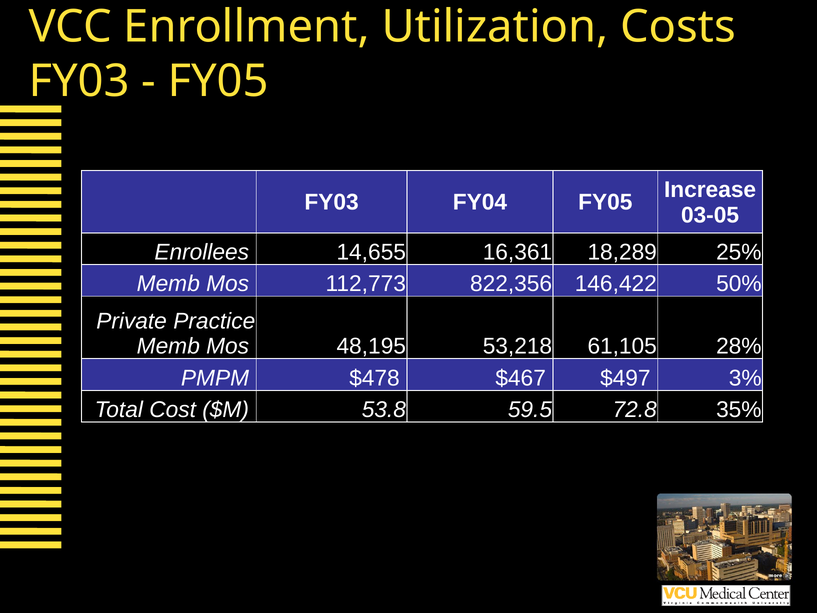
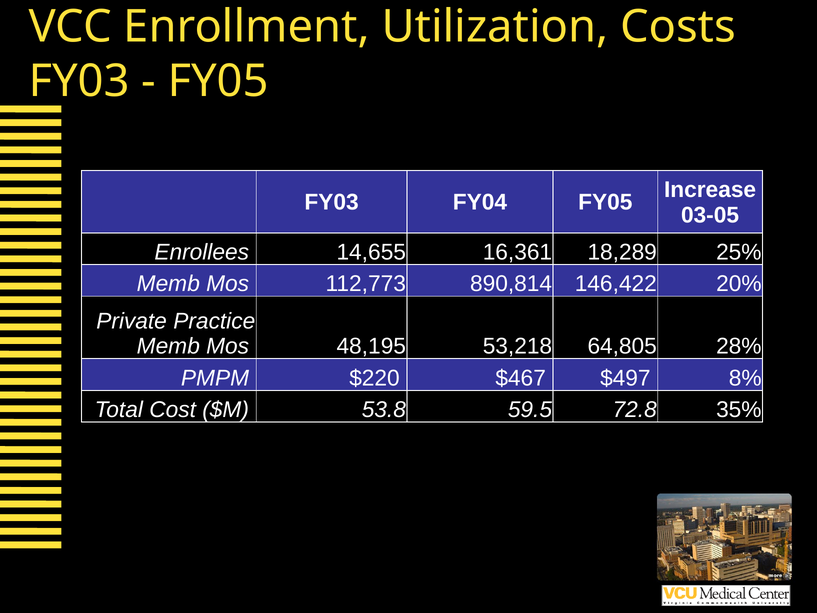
822,356: 822,356 -> 890,814
50%: 50% -> 20%
61,105: 61,105 -> 64,805
$478: $478 -> $220
3%: 3% -> 8%
